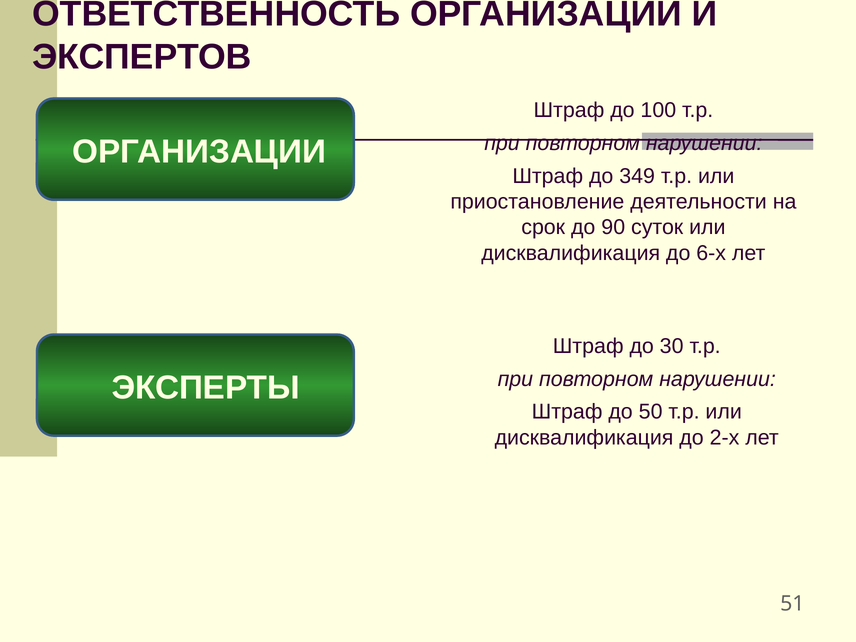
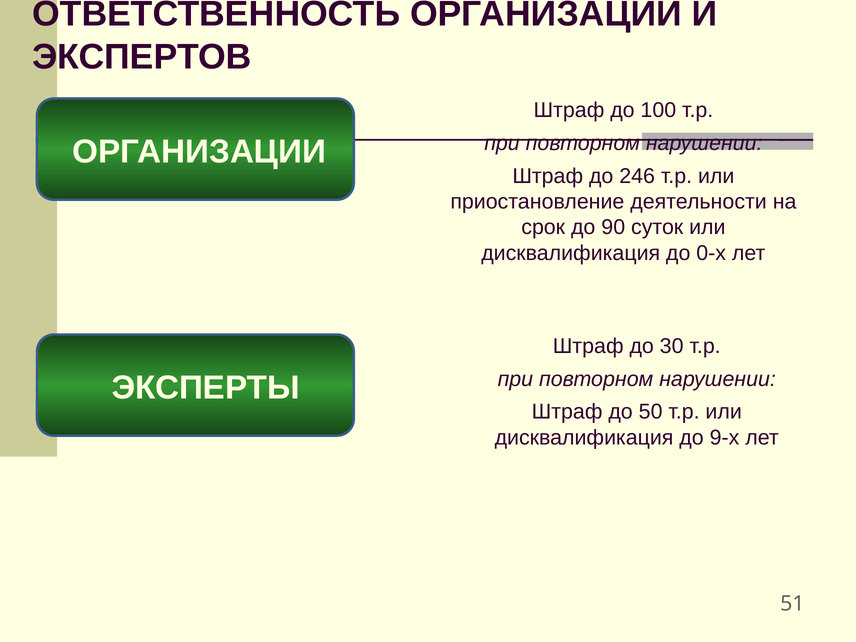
349: 349 -> 246
6-х: 6-х -> 0-х
2-х: 2-х -> 9-х
